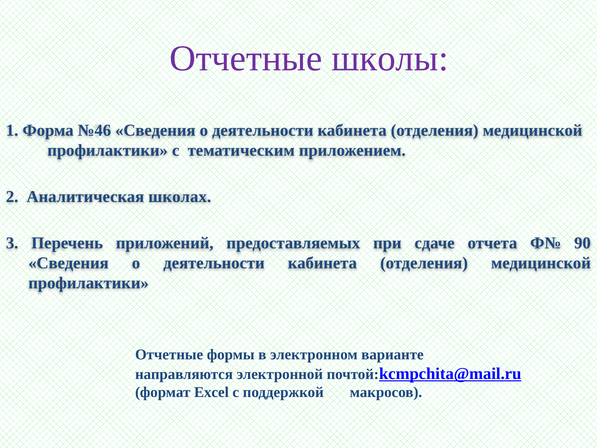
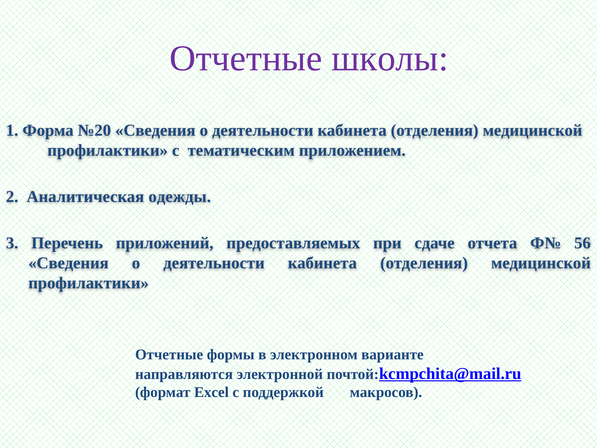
№46: №46 -> №20
школах: школах -> одежды
90: 90 -> 56
